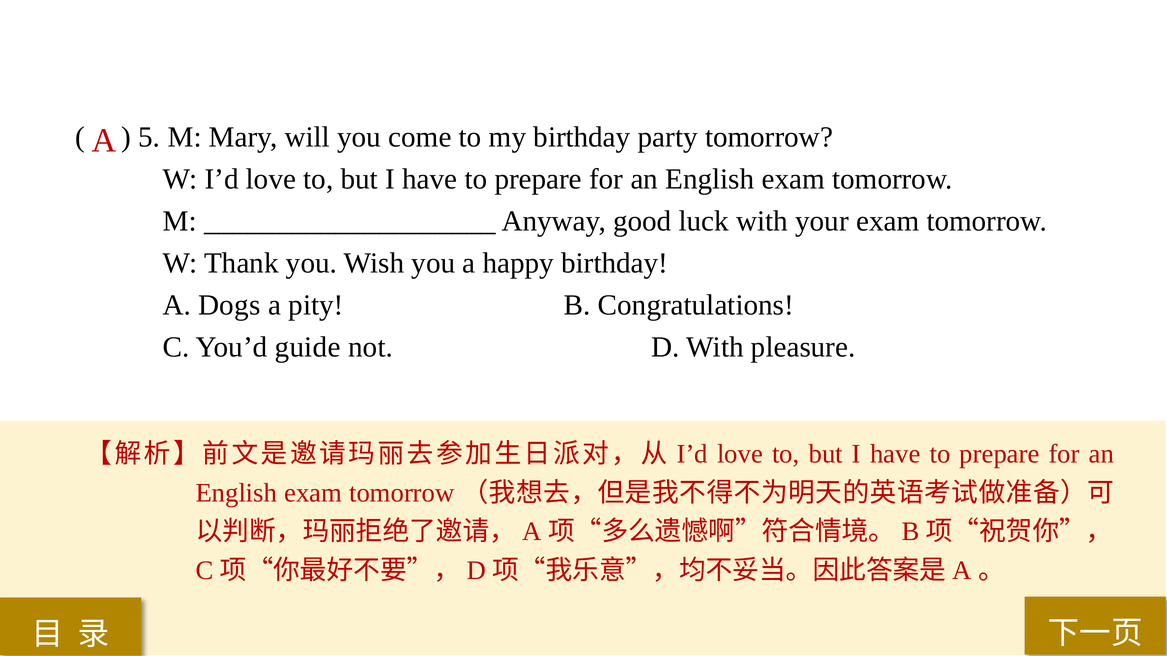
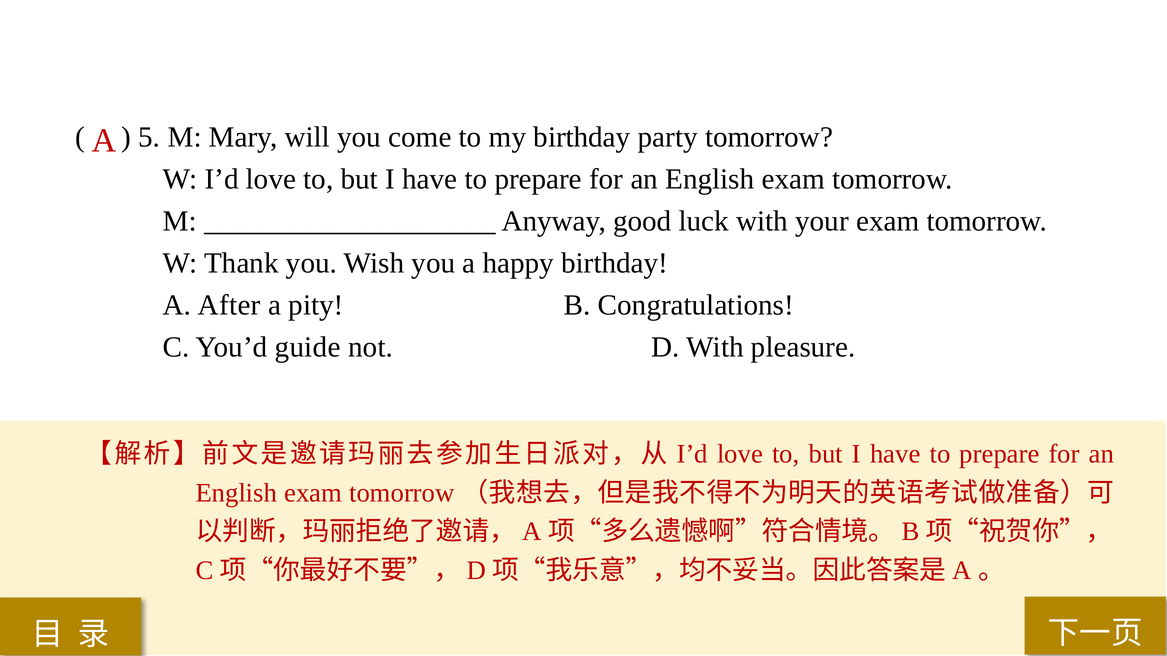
Dogs: Dogs -> After
